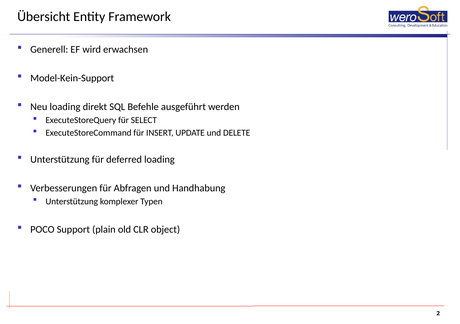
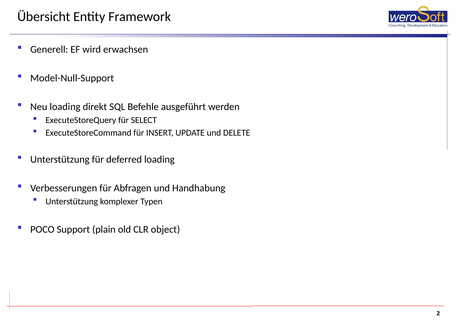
Model-Kein-Support: Model-Kein-Support -> Model-Null-Support
